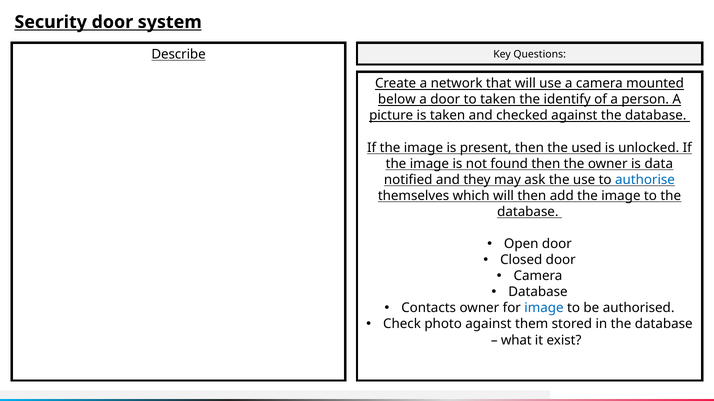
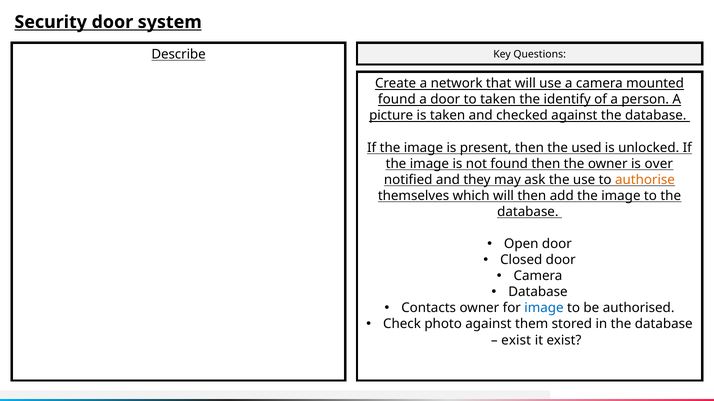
below at (397, 100): below -> found
data: data -> over
authorise colour: blue -> orange
what at (516, 341): what -> exist
